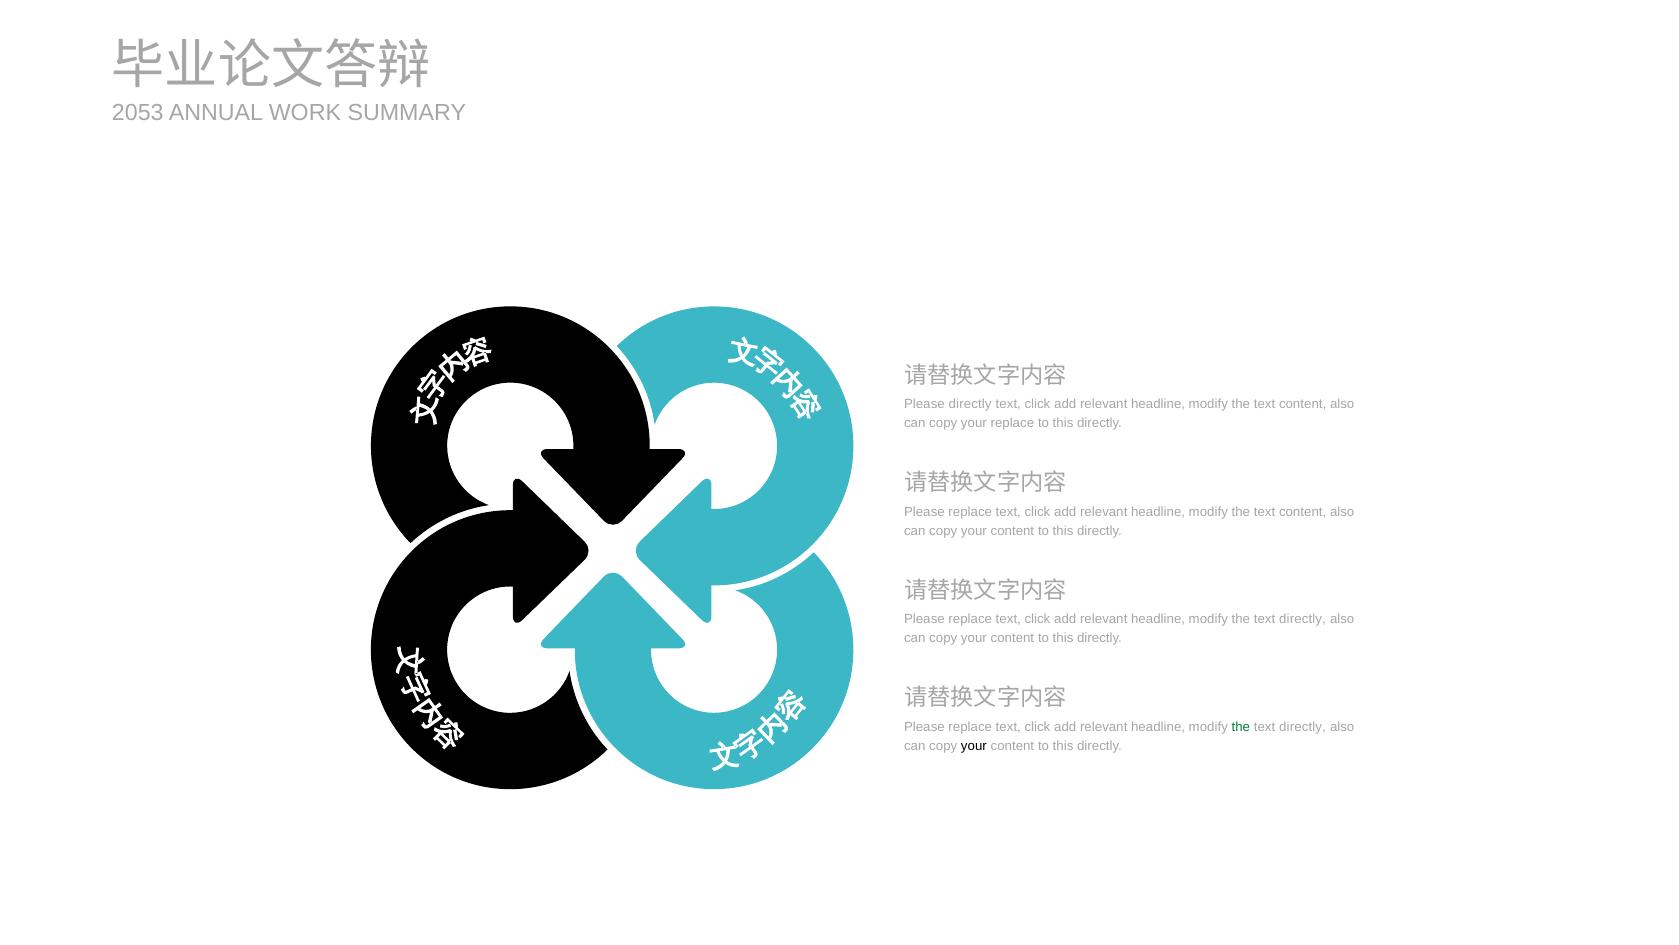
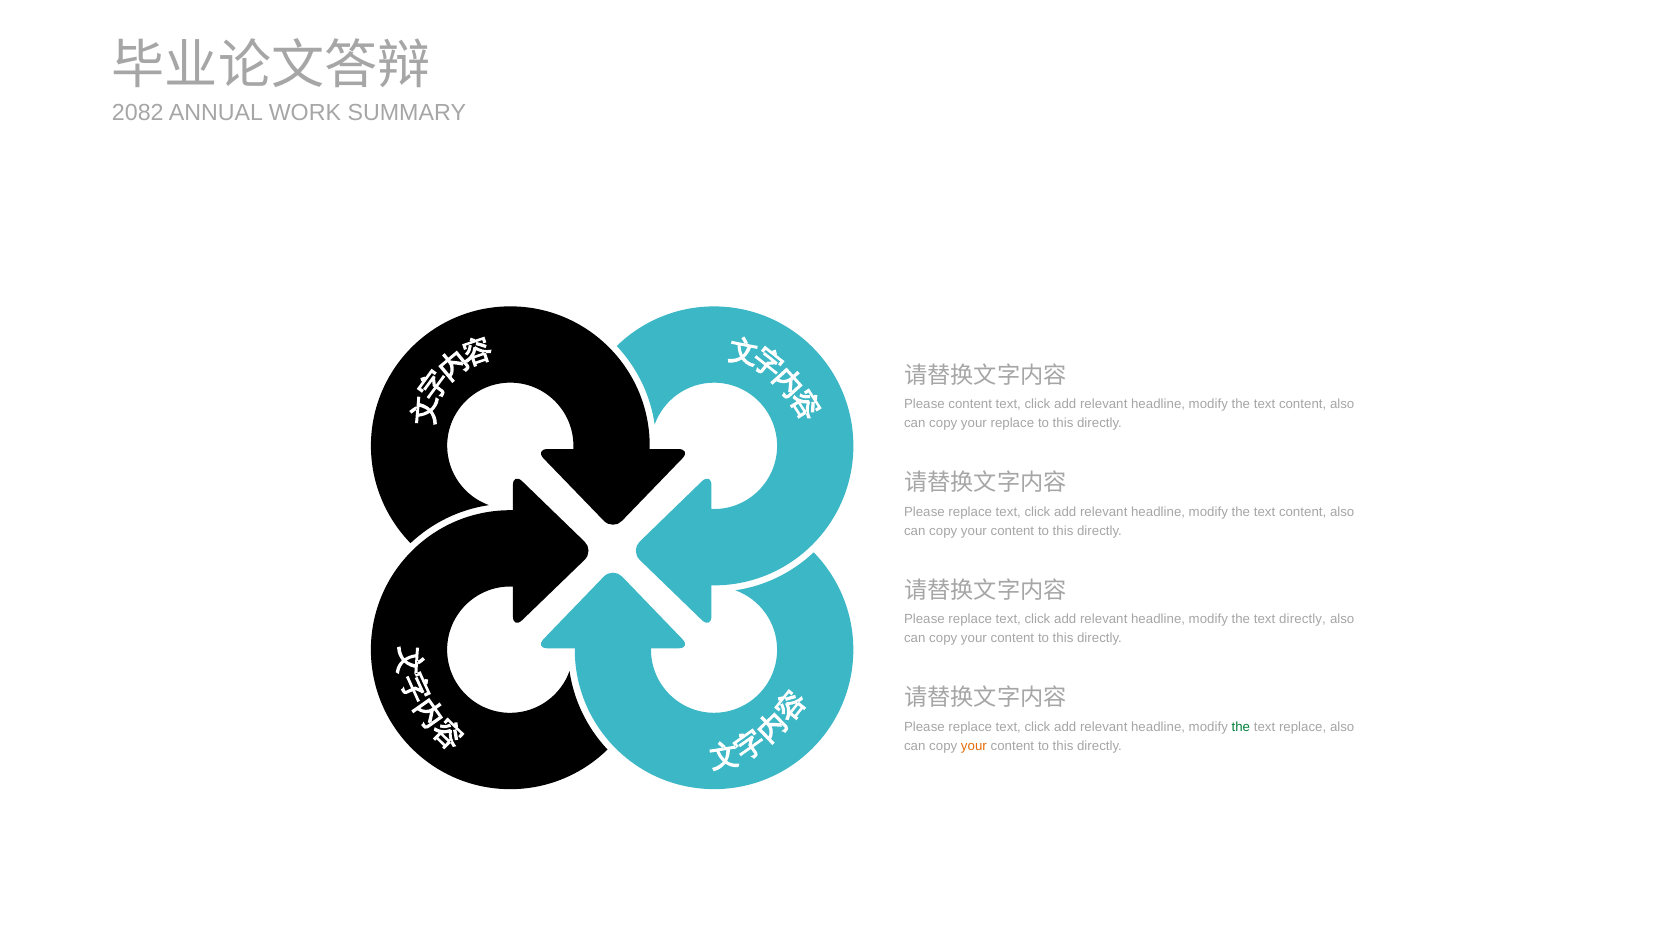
2053: 2053 -> 2082
Please directly: directly -> content
directly at (1303, 727): directly -> replace
your at (974, 746) colour: black -> orange
